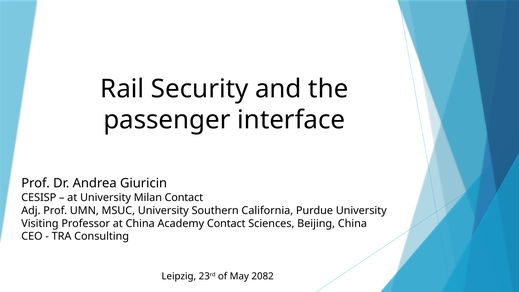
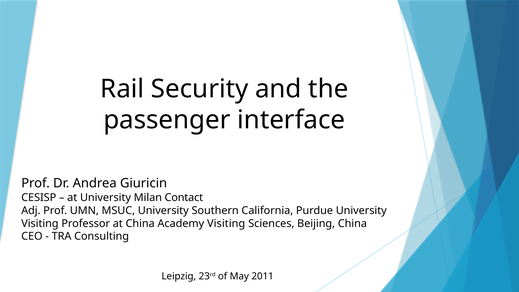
Academy Contact: Contact -> Visiting
2082: 2082 -> 2011
